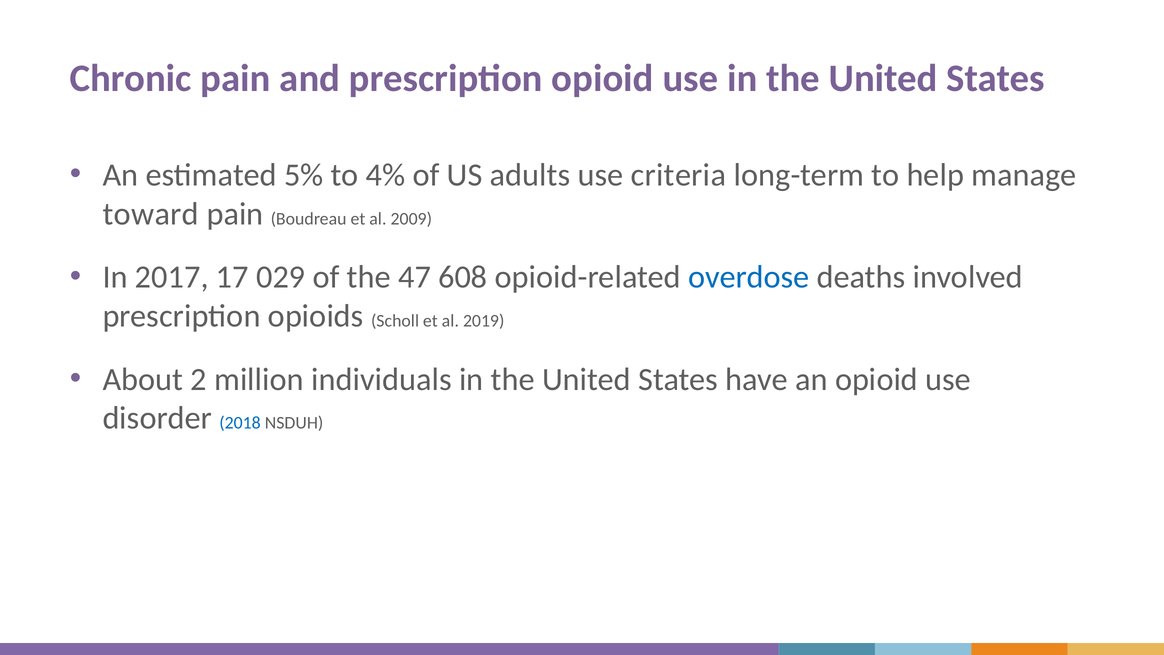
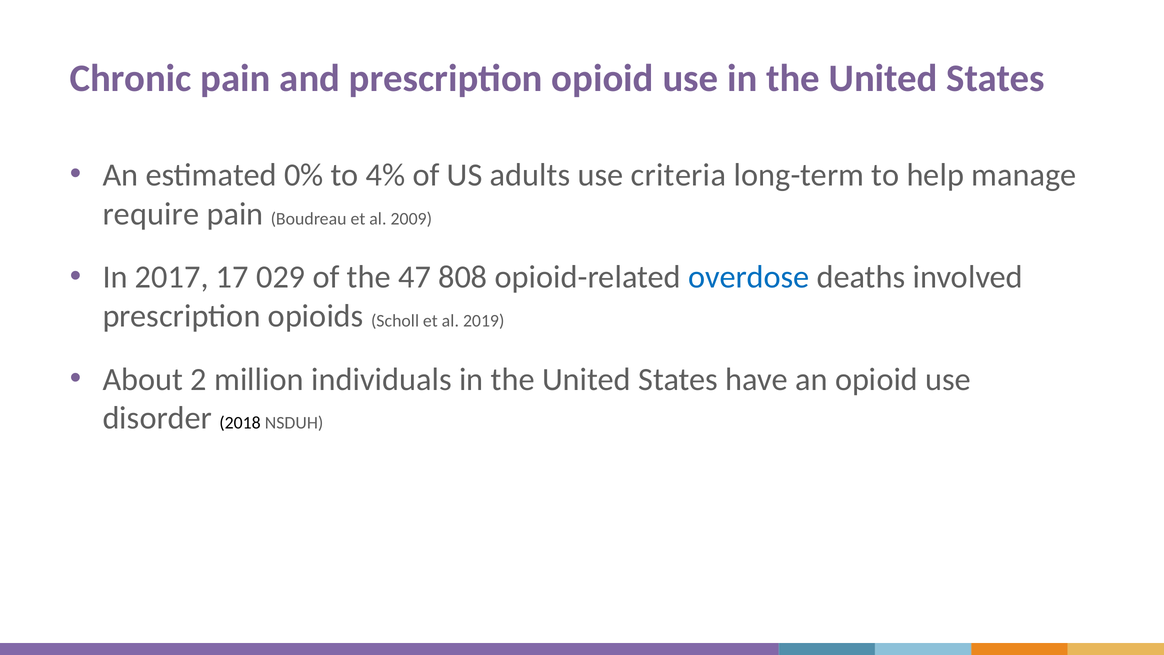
5%: 5% -> 0%
toward: toward -> require
608: 608 -> 808
2018 colour: blue -> black
